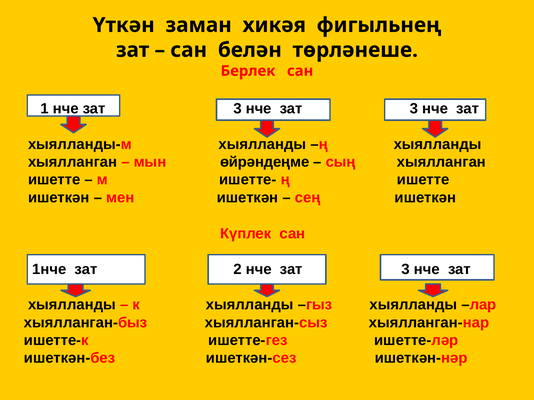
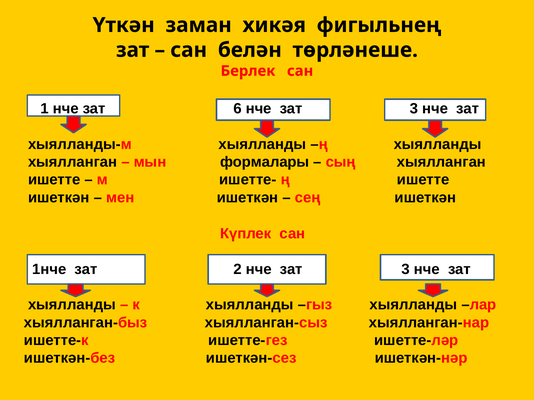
1 нче зат 3: 3 -> 6
өйрәндеңме: өйрәндеңме -> формалары
